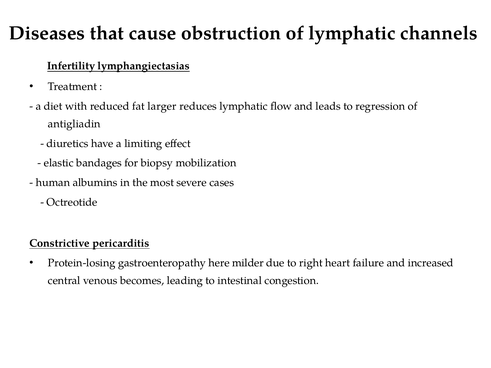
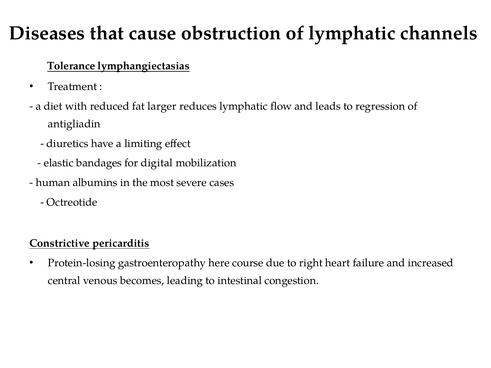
Infertility: Infertility -> Tolerance
biopsy: biopsy -> digital
milder: milder -> course
